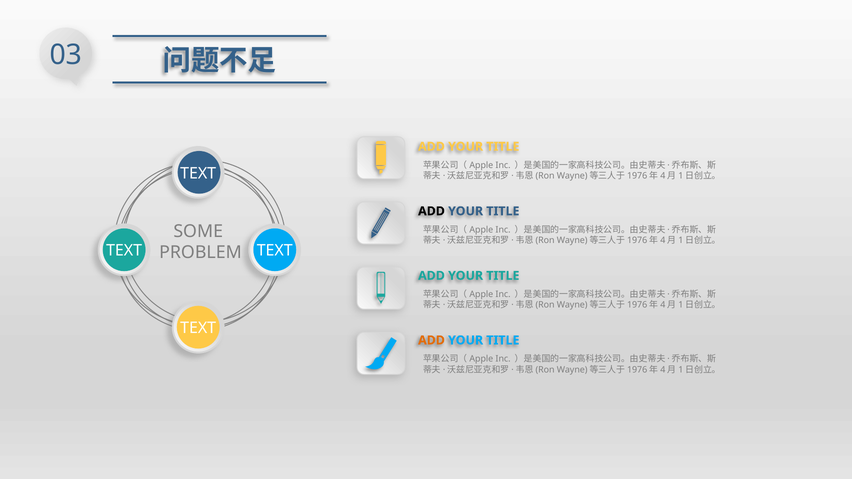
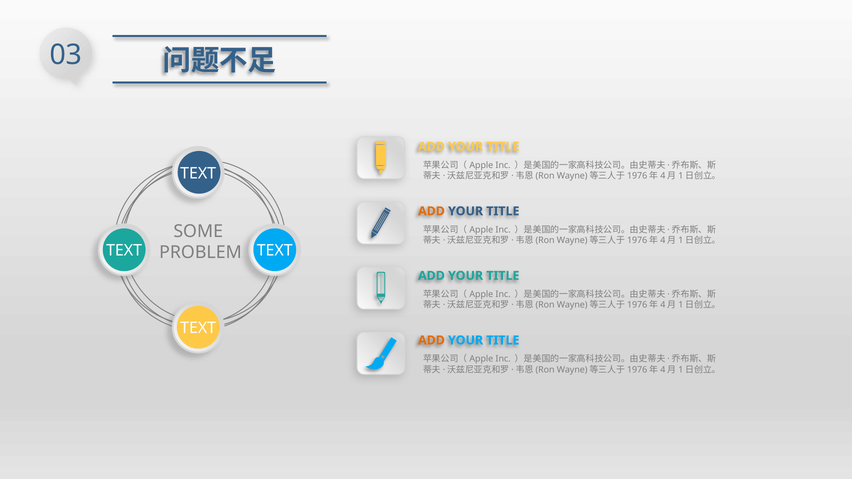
ADD at (432, 211) colour: black -> orange
